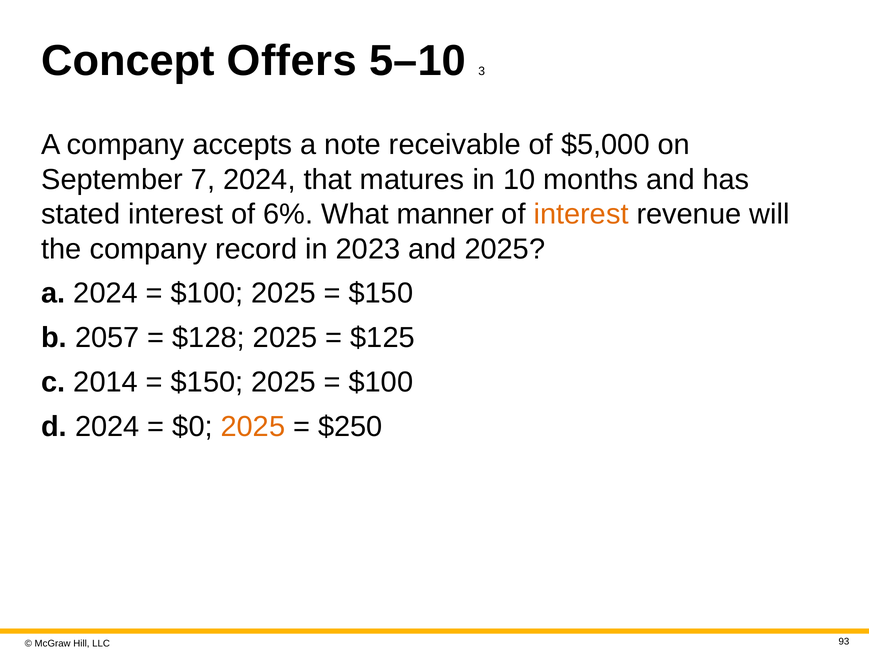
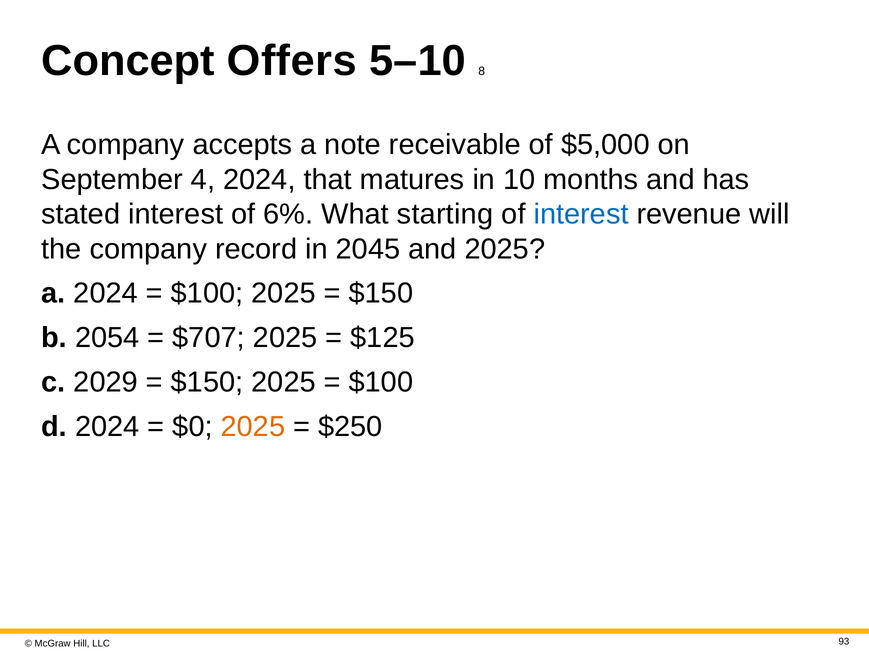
3: 3 -> 8
7: 7 -> 4
manner: manner -> starting
interest at (581, 215) colour: orange -> blue
2023: 2023 -> 2045
2057: 2057 -> 2054
$128: $128 -> $707
2014: 2014 -> 2029
